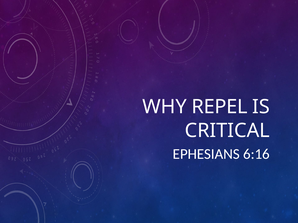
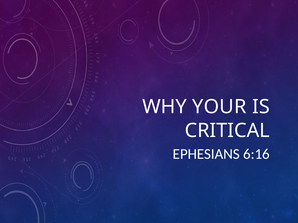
REPEL: REPEL -> YOUR
